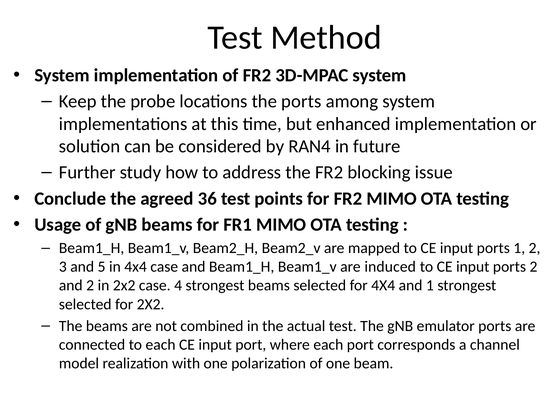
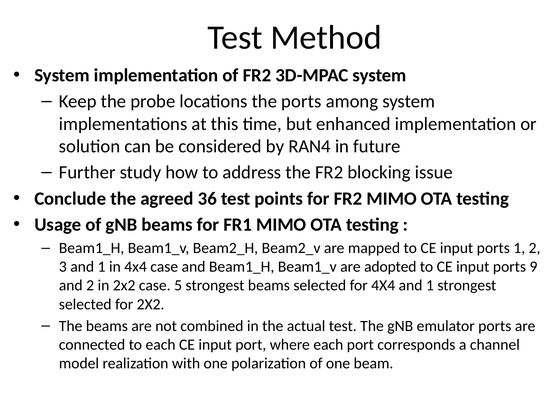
3 and 5: 5 -> 1
induced: induced -> adopted
ports 2: 2 -> 9
4: 4 -> 5
